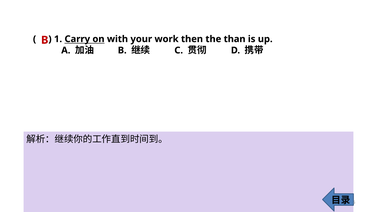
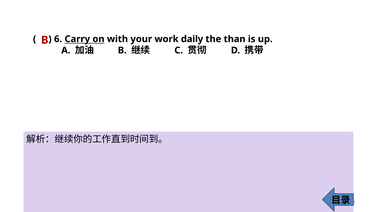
1: 1 -> 6
then: then -> daily
